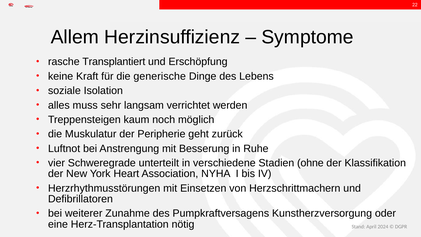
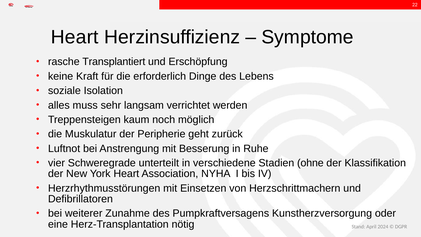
Allem at (75, 37): Allem -> Heart
generische: generische -> erforderlich
